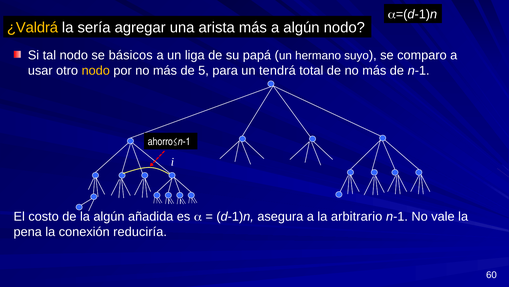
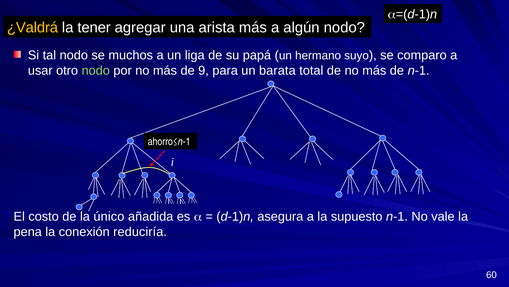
sería: sería -> tener
básicos: básicos -> muchos
nodo at (96, 71) colour: yellow -> light green
5: 5 -> 9
tendrá: tendrá -> barata
la algún: algún -> único
arbitrario: arbitrario -> supuesto
